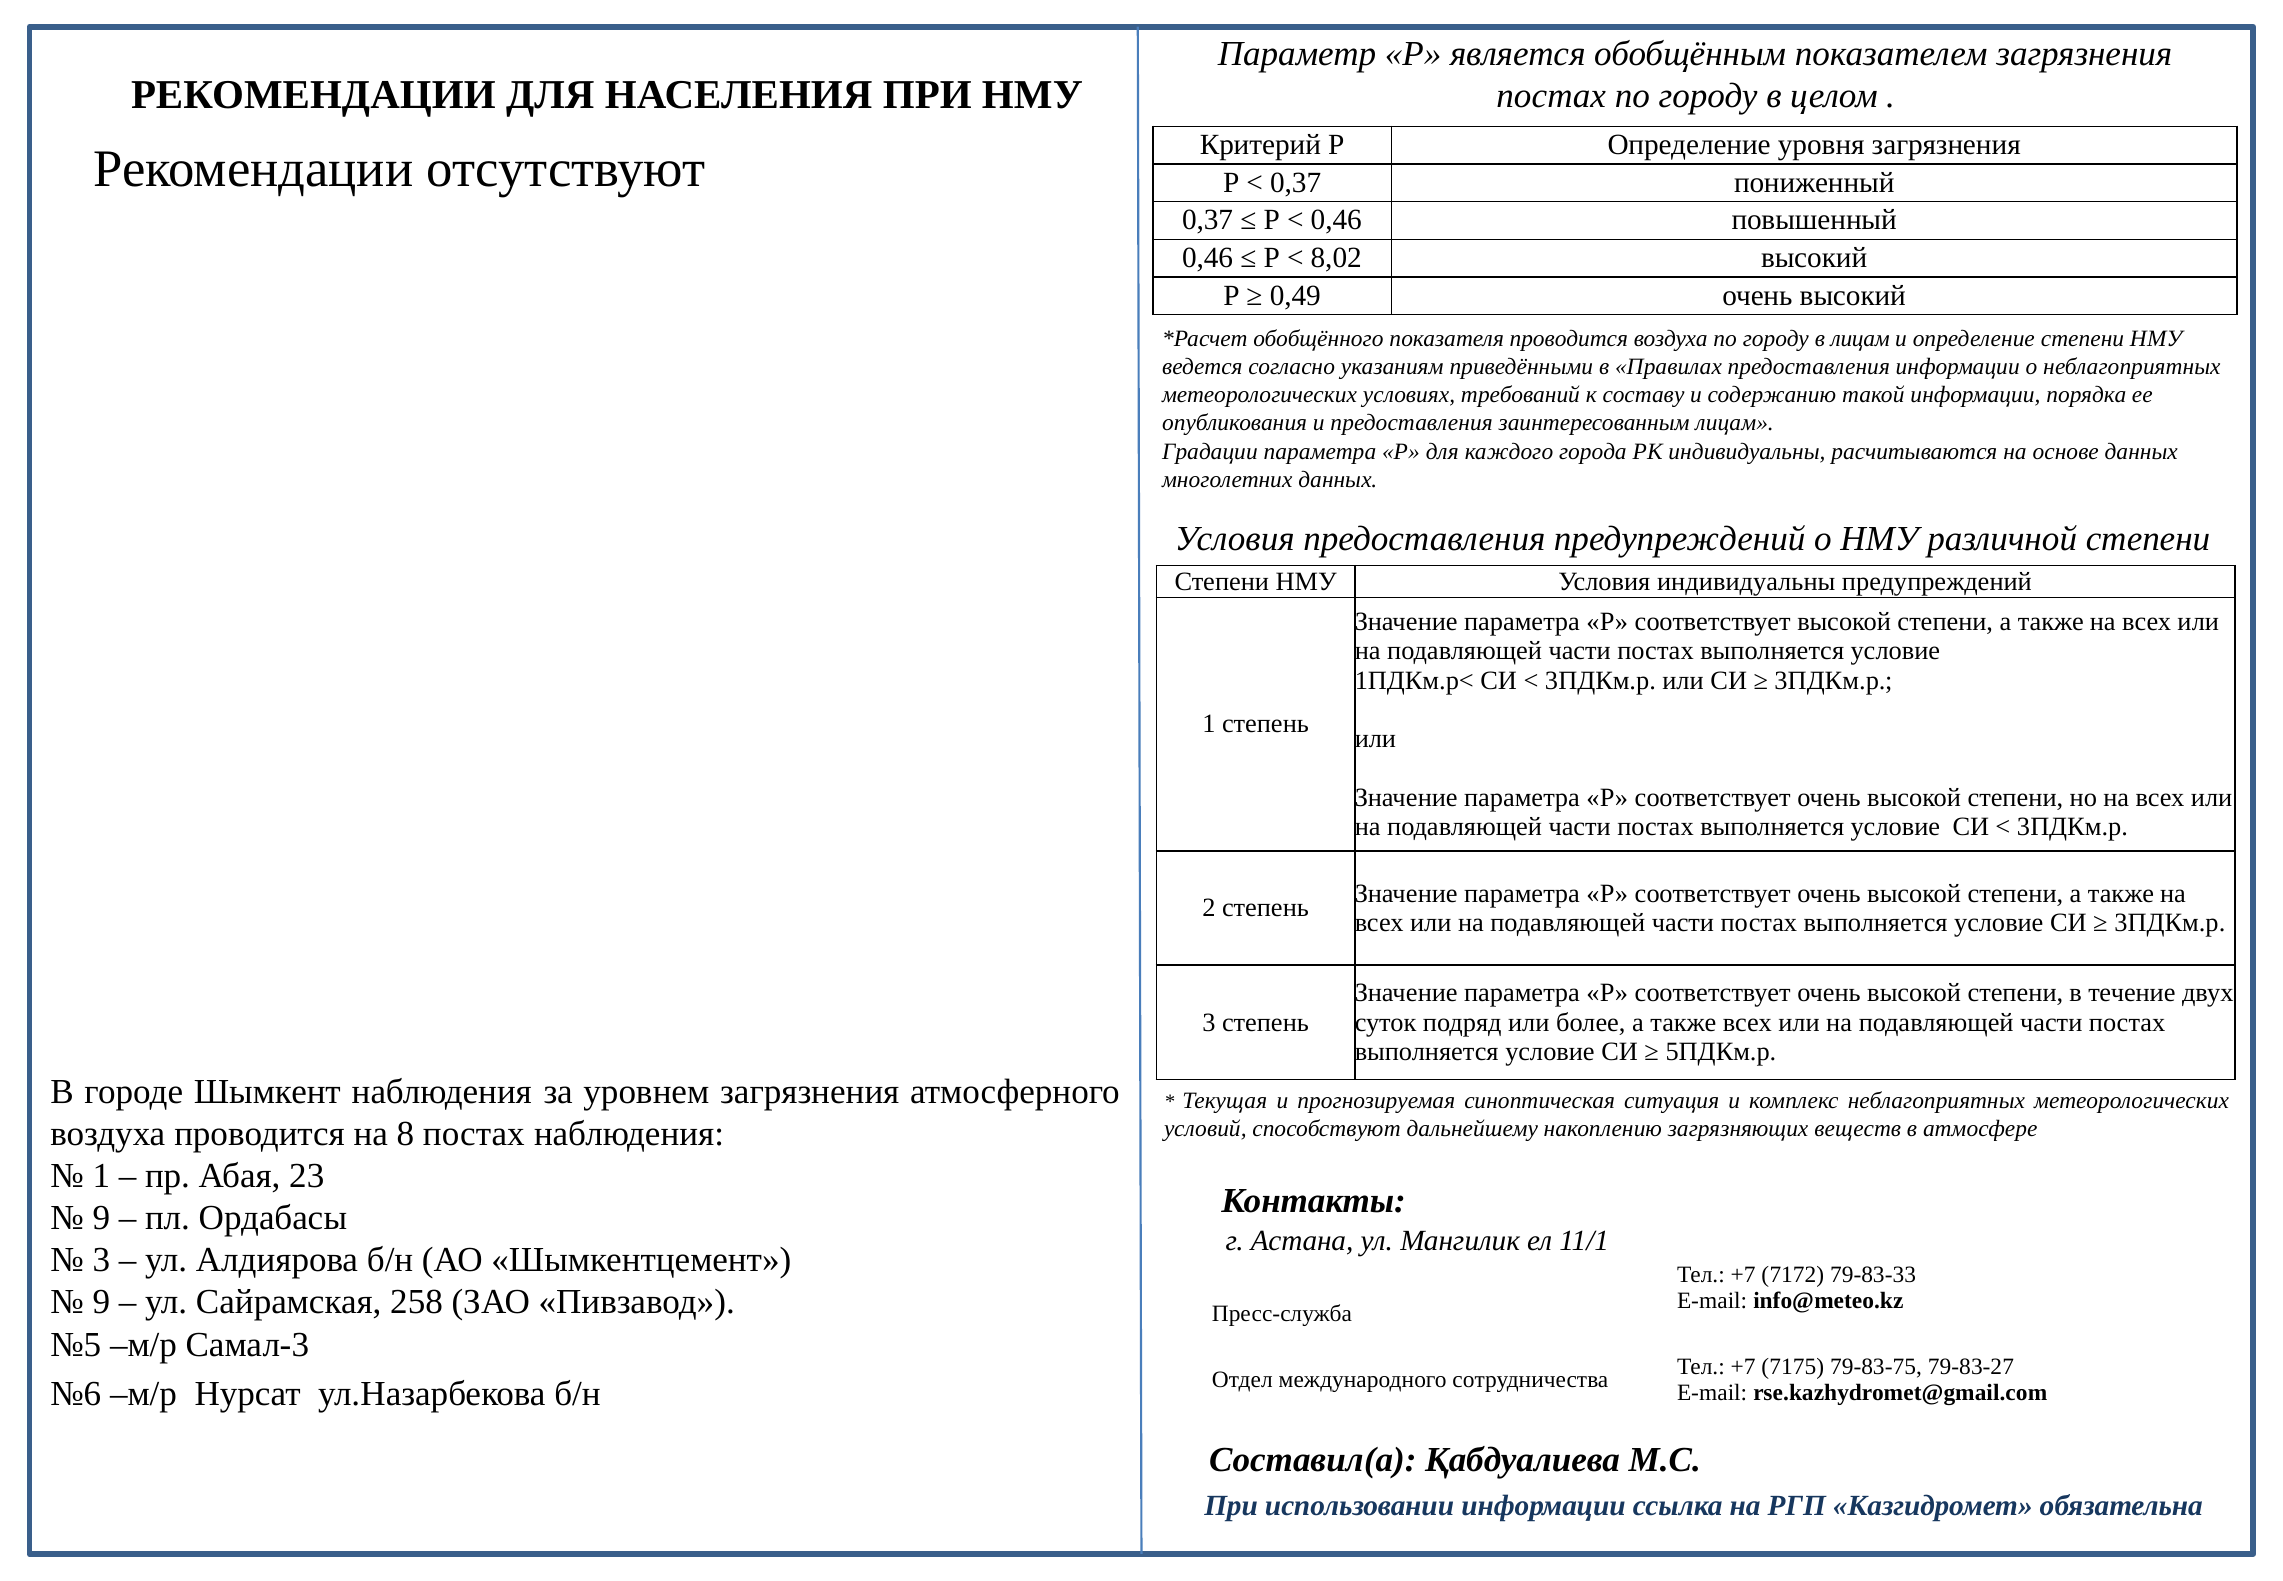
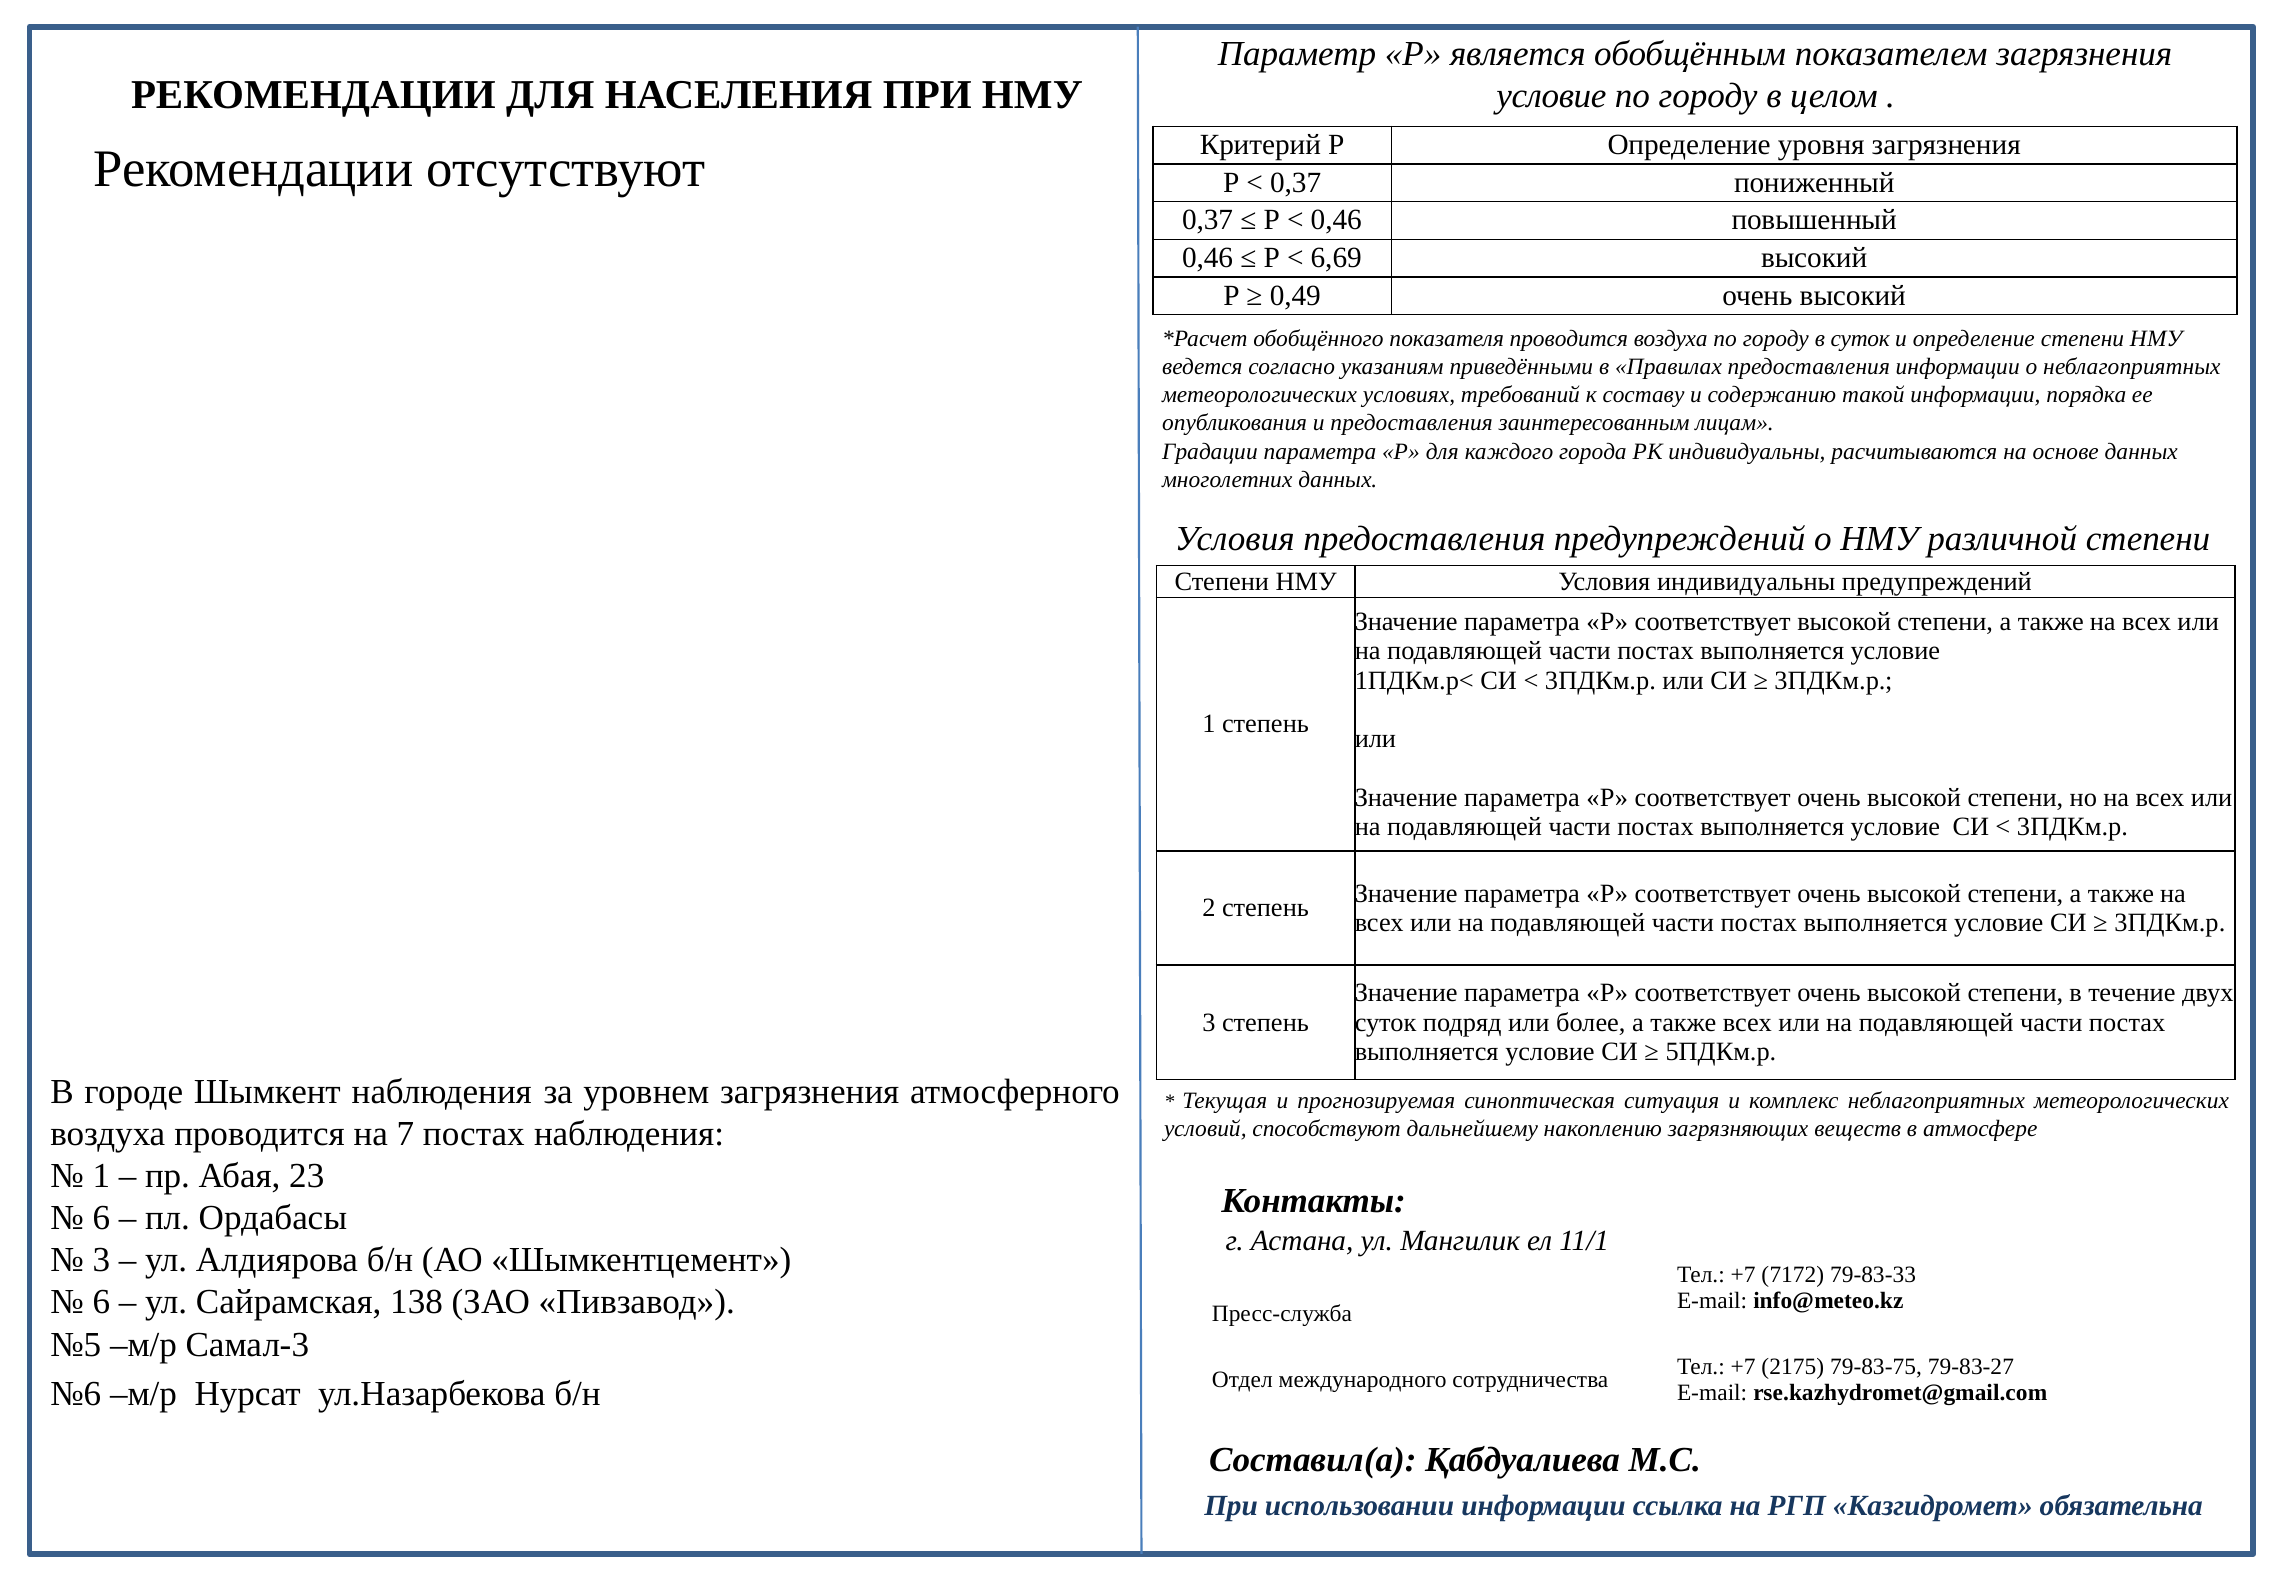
постах at (1551, 96): постах -> условие
8,02: 8,02 -> 6,69
в лицам: лицам -> суток
8: 8 -> 7
9 at (101, 1218): 9 -> 6
9 at (101, 1302): 9 -> 6
258: 258 -> 138
7175: 7175 -> 2175
